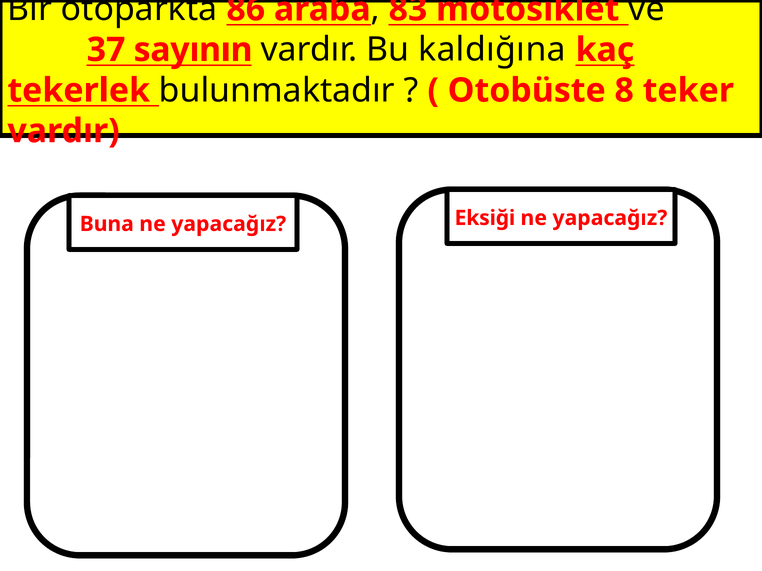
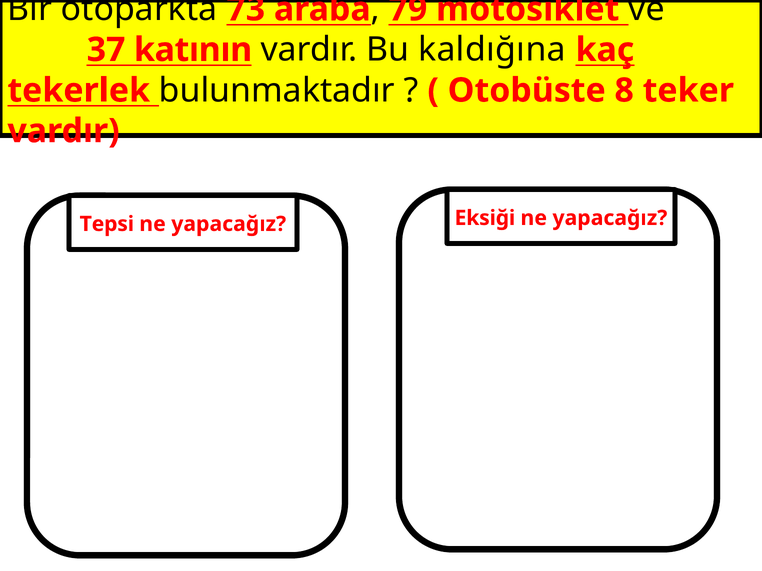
86: 86 -> 73
83: 83 -> 79
sayının: sayının -> katının
Buna: Buna -> Tepsi
